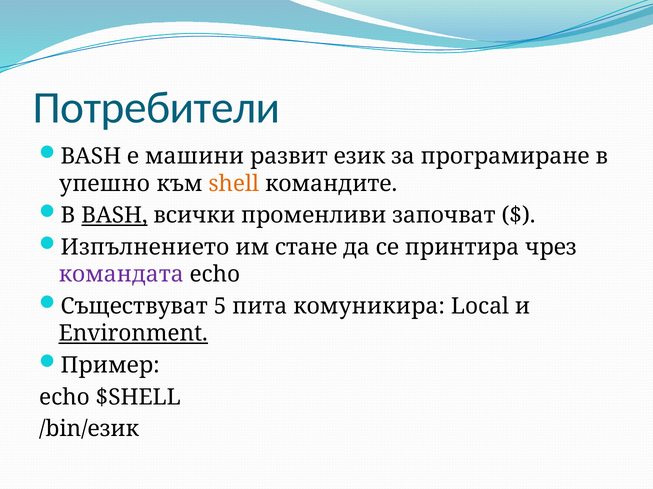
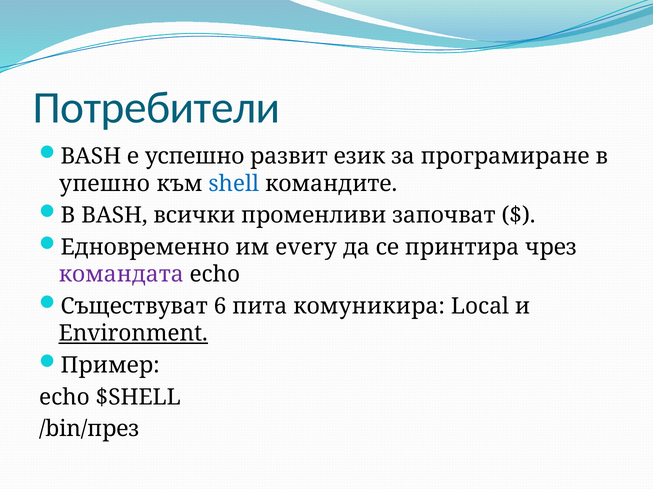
машини: машини -> успешно
shell colour: orange -> blue
BASH at (114, 216) underline: present -> none
Изпълнението: Изпълнението -> Едновременно
стане: стане -> every
5: 5 -> 6
/bin/език: /bin/език -> /bin/през
